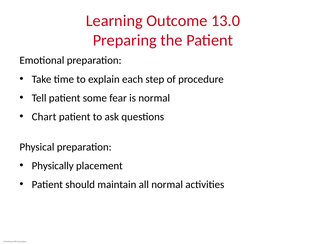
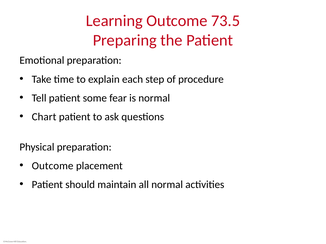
13.0: 13.0 -> 73.5
Physically at (53, 166): Physically -> Outcome
